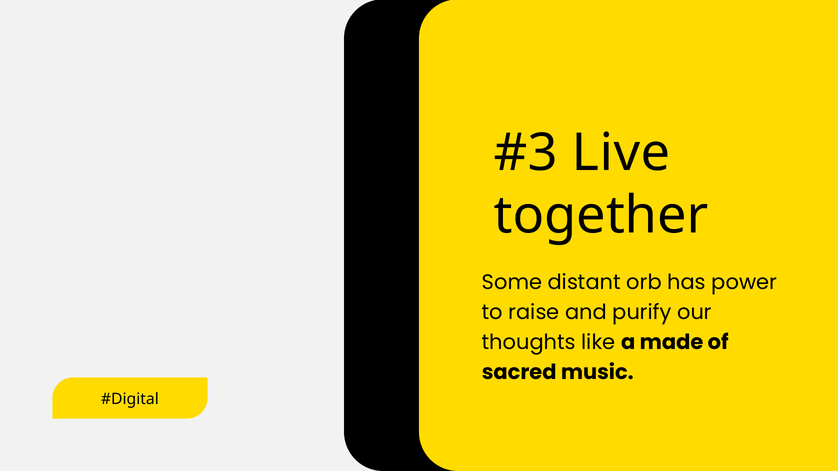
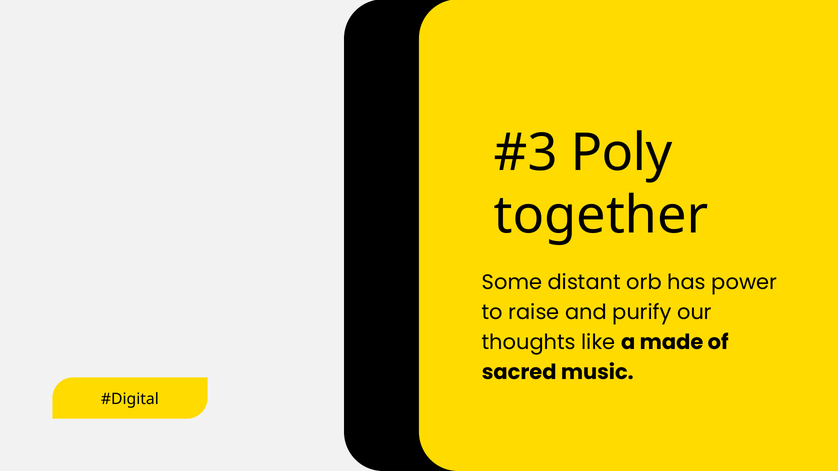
Live: Live -> Poly
